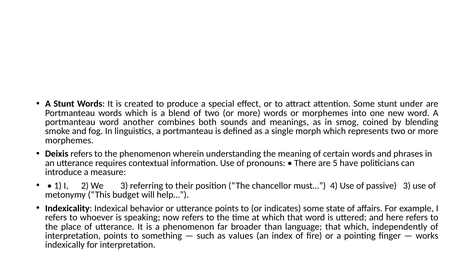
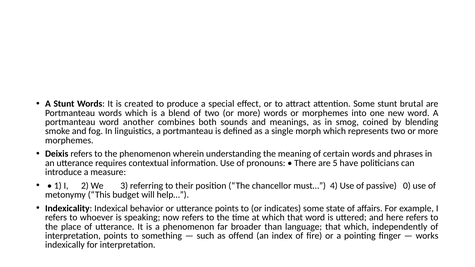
under: under -> brutal
passive 3: 3 -> 0
values: values -> offend
